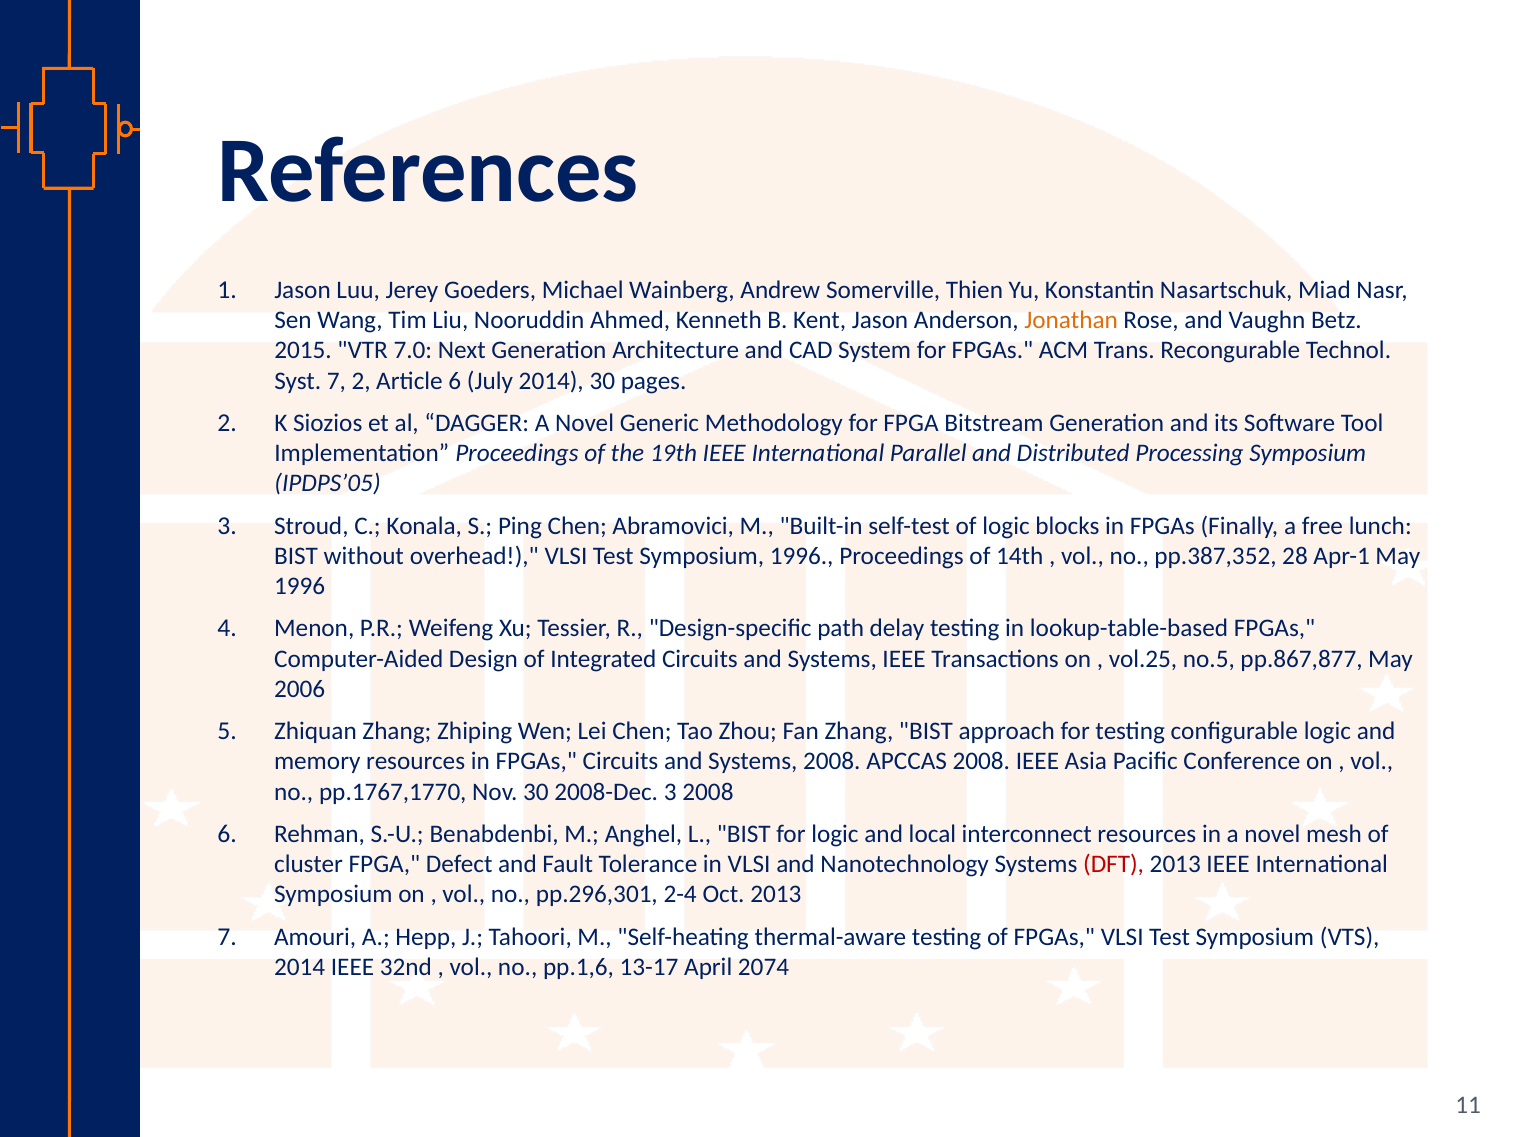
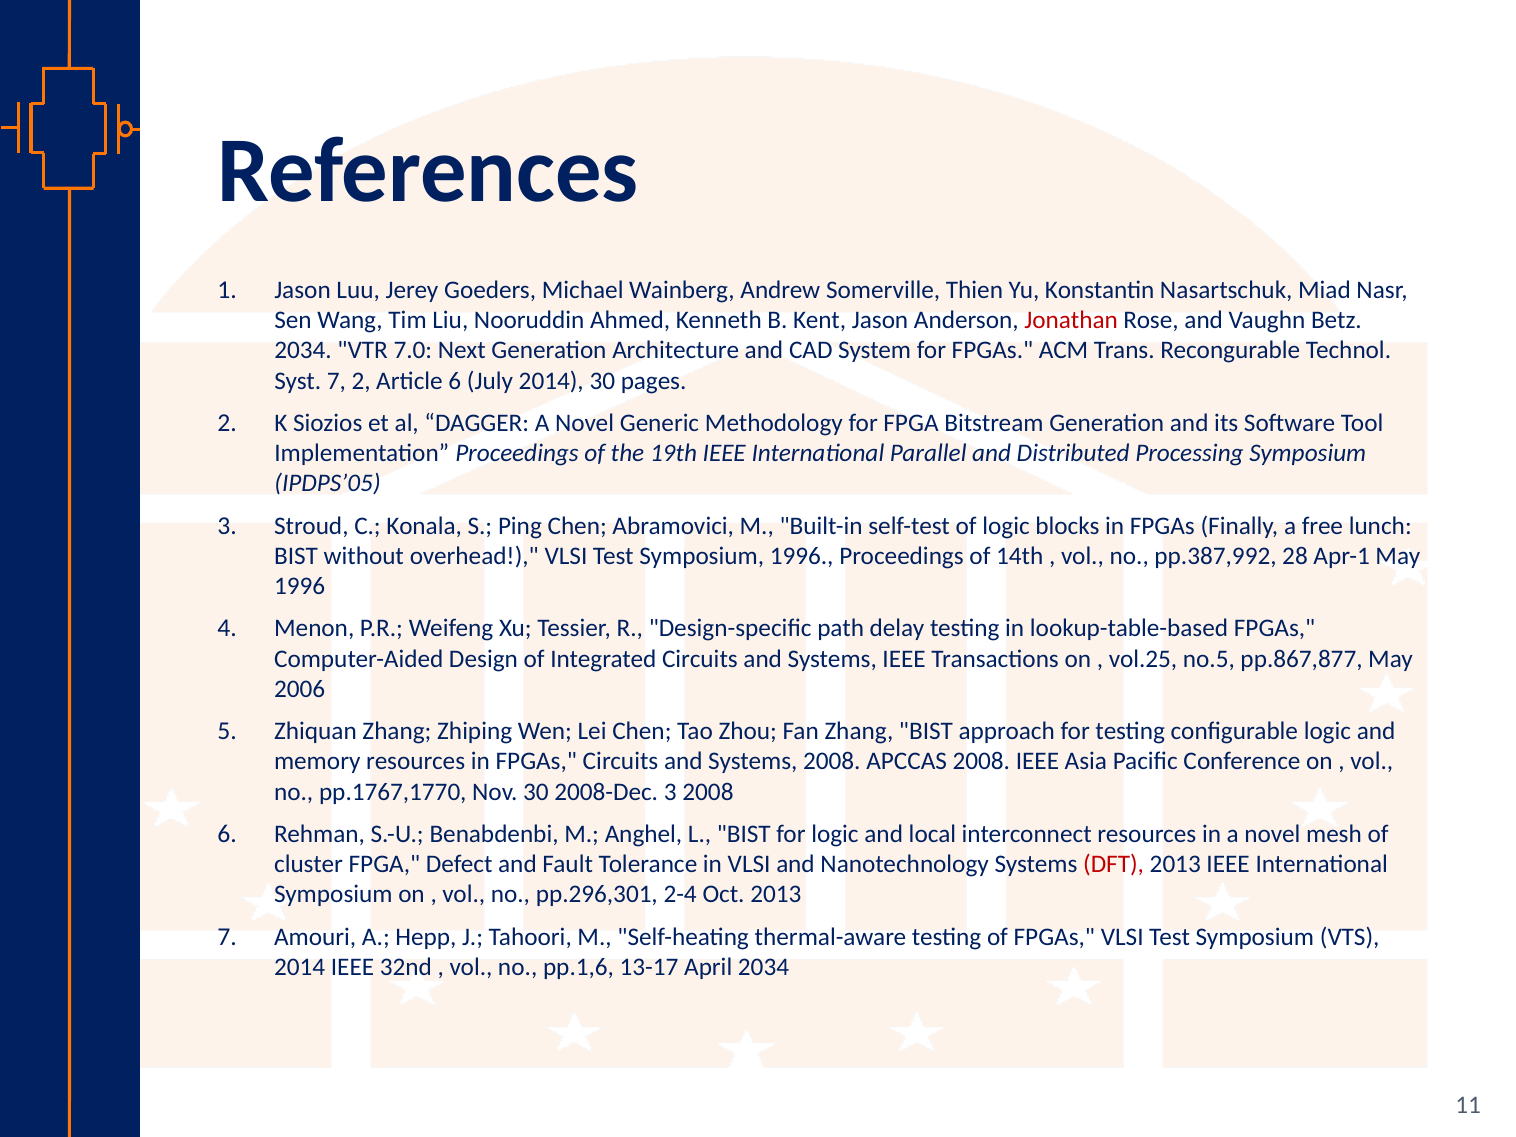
Jonathan colour: orange -> red
2015 at (303, 350): 2015 -> 2034
pp.387,352: pp.387,352 -> pp.387,992
April 2074: 2074 -> 2034
